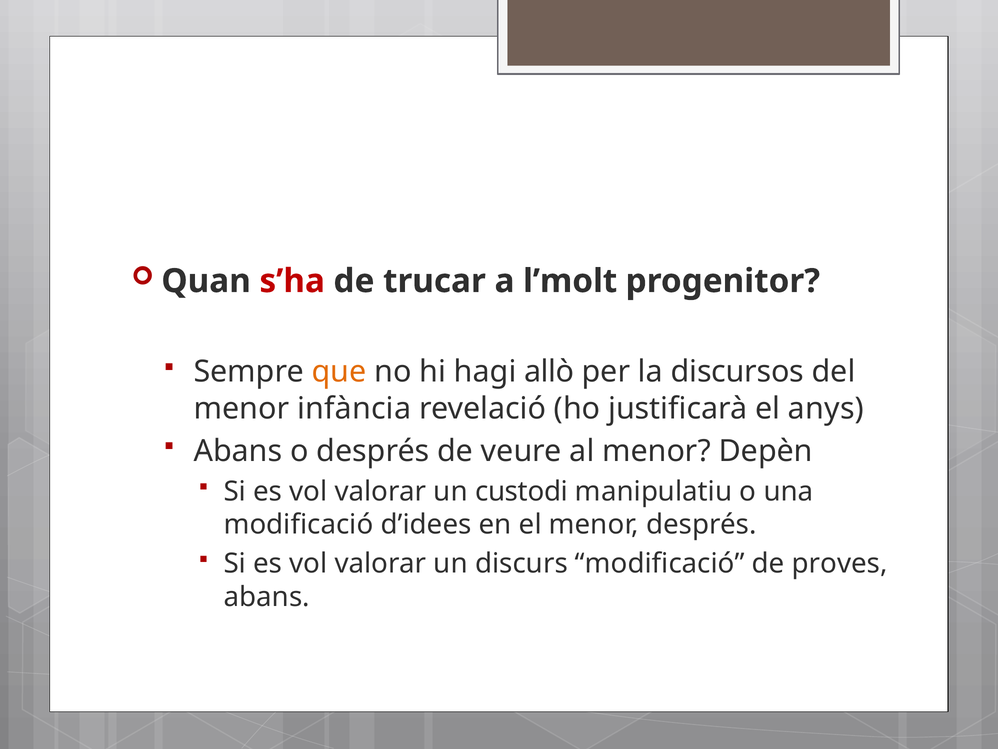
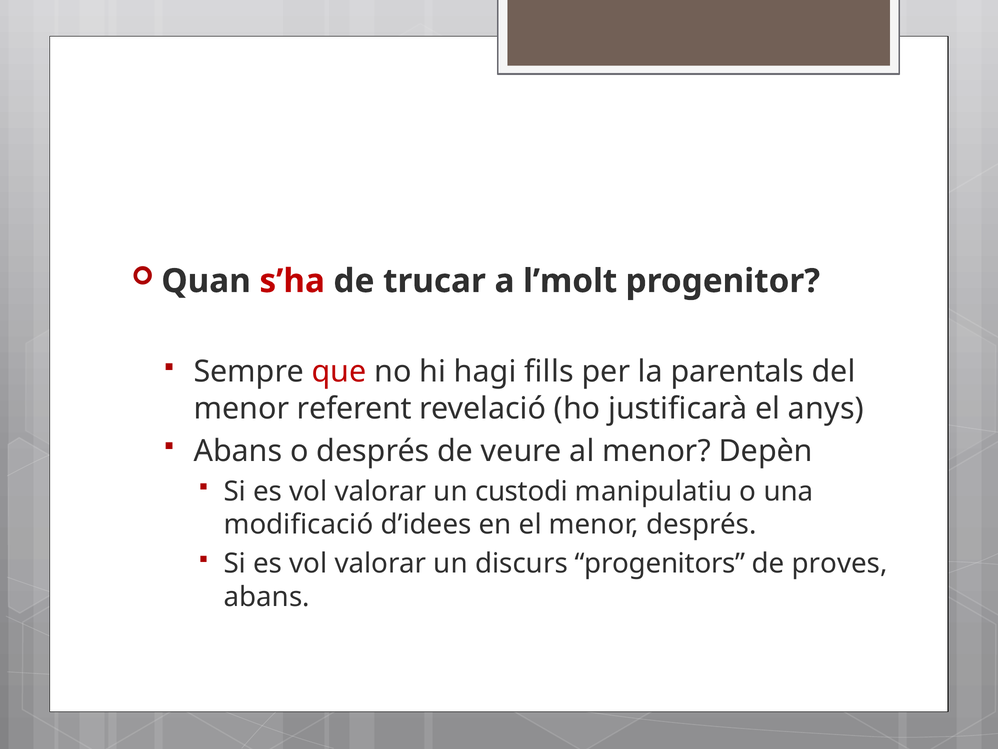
que colour: orange -> red
allò: allò -> fills
discursos: discursos -> parentals
infància: infància -> referent
discurs modificació: modificació -> progenitors
